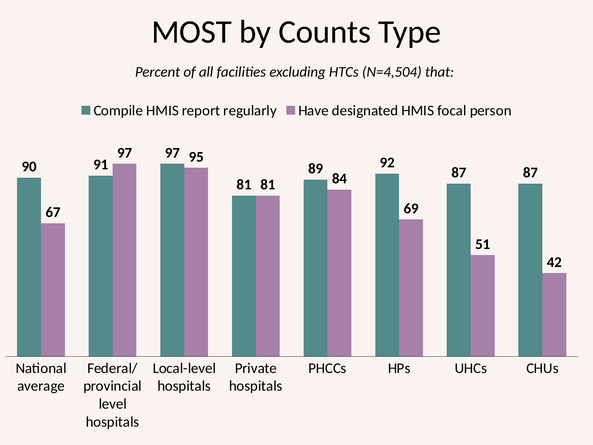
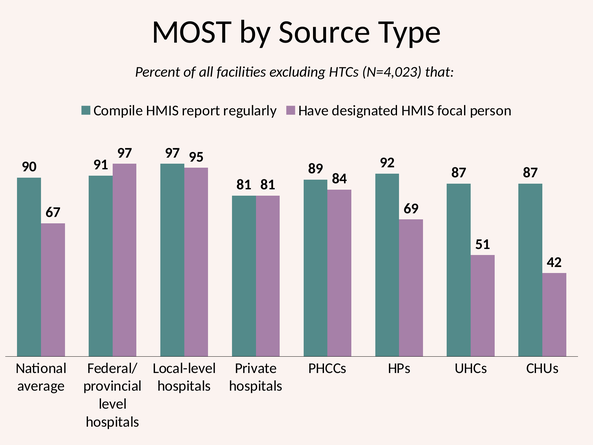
Counts: Counts -> Source
N=4,504: N=4,504 -> N=4,023
